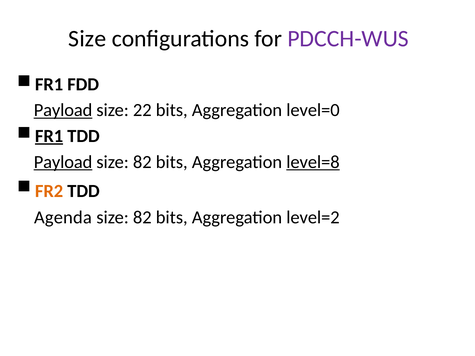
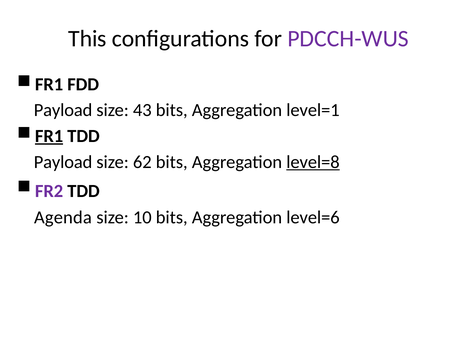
Size at (87, 39): Size -> This
Payload at (63, 110) underline: present -> none
22: 22 -> 43
level=0: level=0 -> level=1
Payload at (63, 162) underline: present -> none
82 at (142, 162): 82 -> 62
FR2 colour: orange -> purple
82 at (142, 217): 82 -> 10
level=2: level=2 -> level=6
